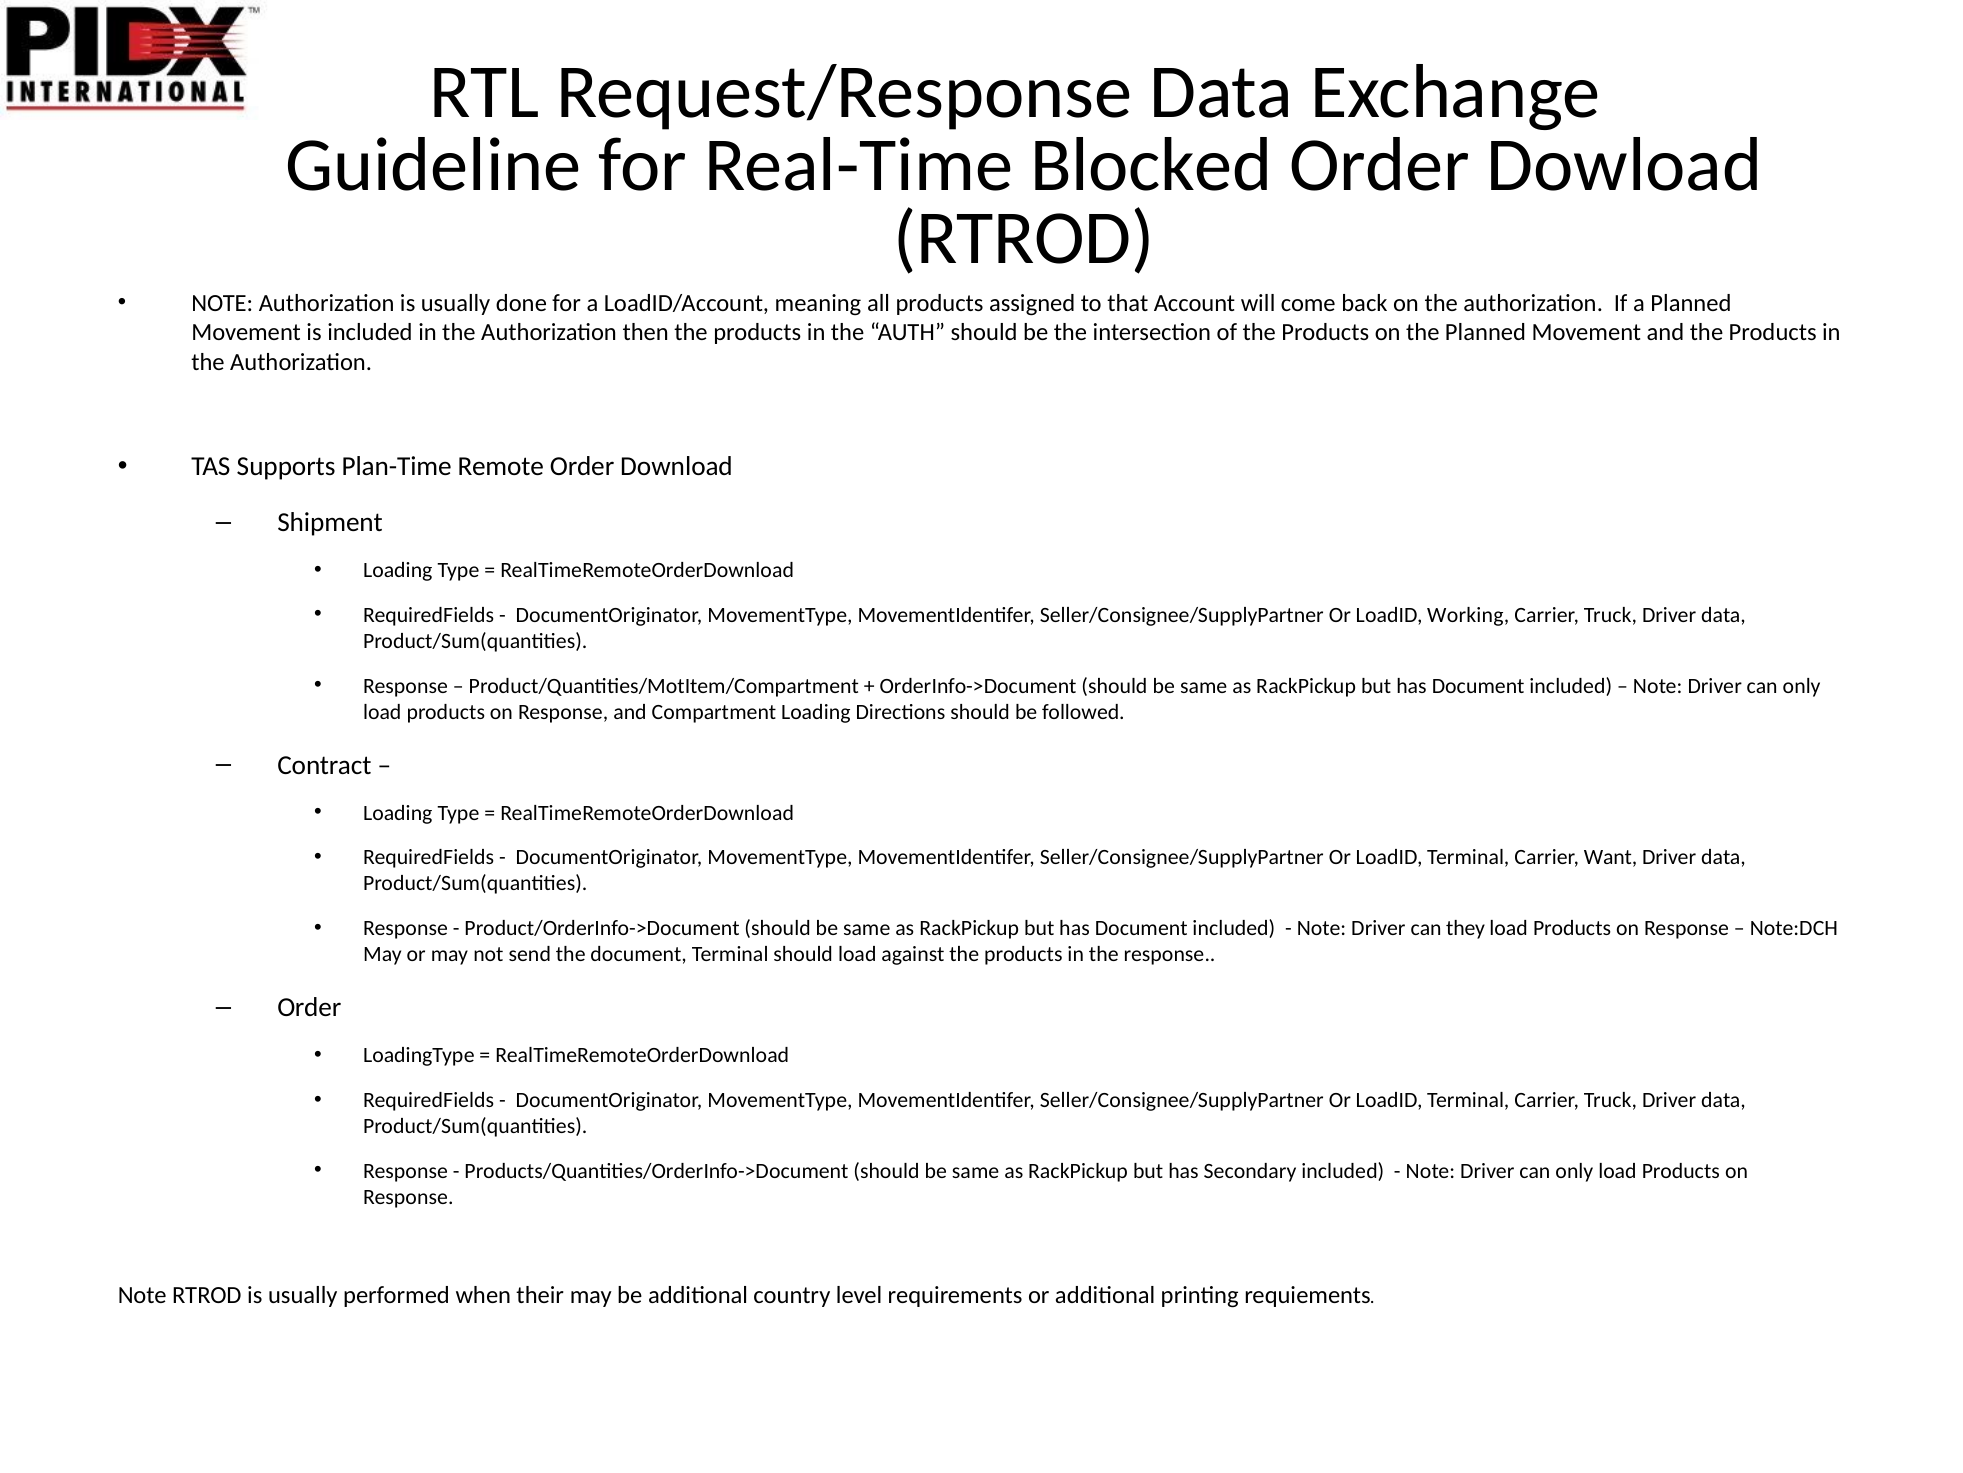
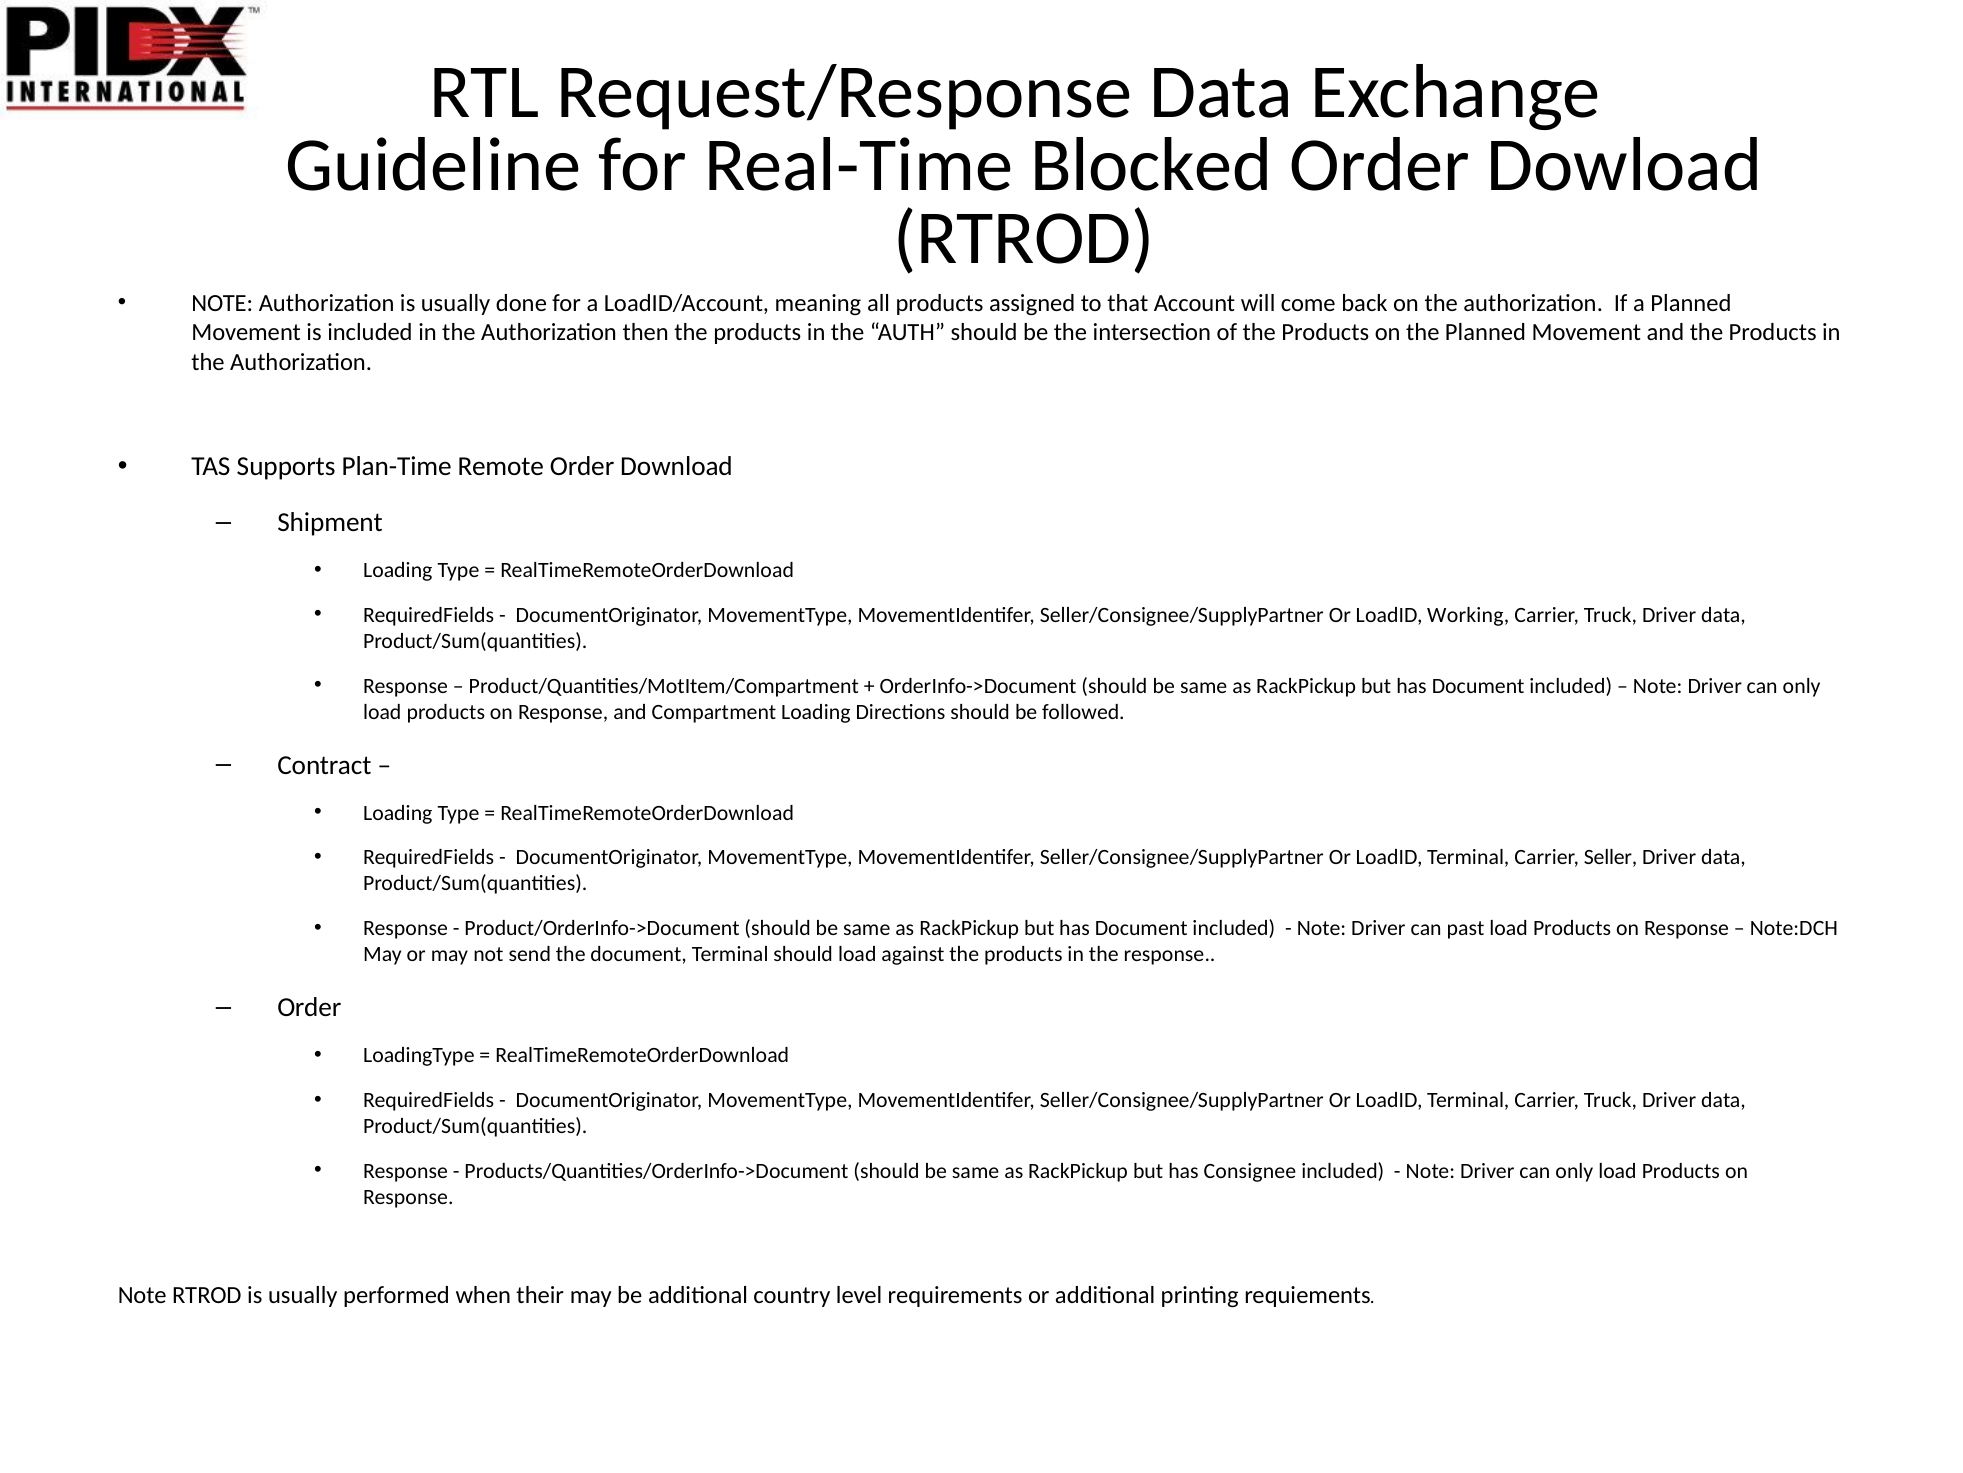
Want: Want -> Seller
they: they -> past
Secondary: Secondary -> Consignee
